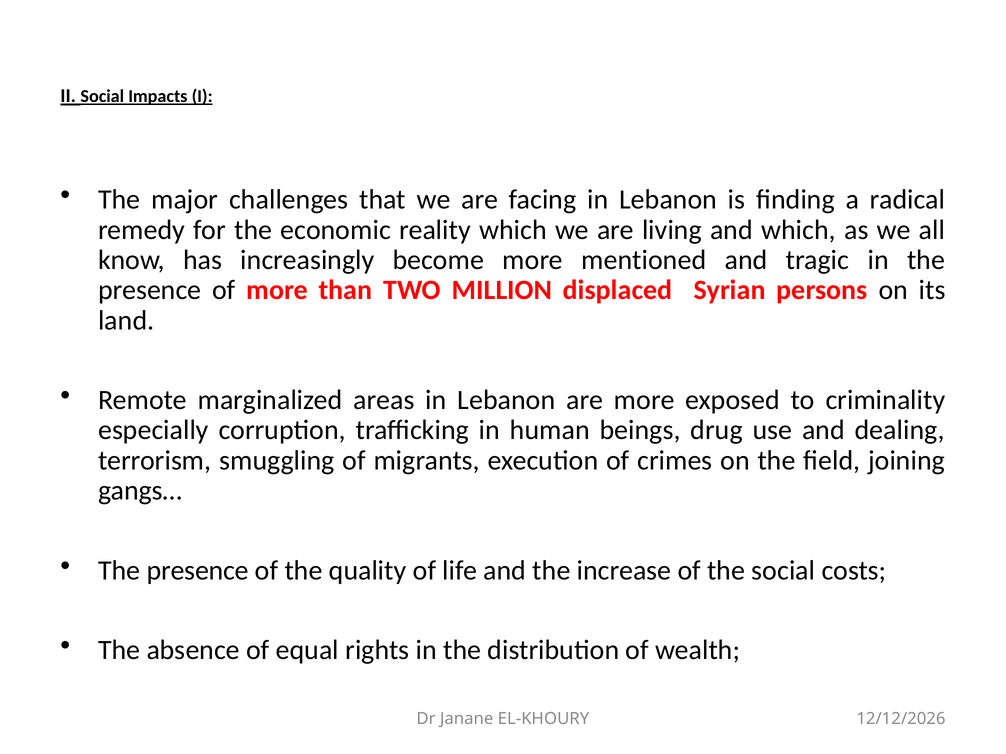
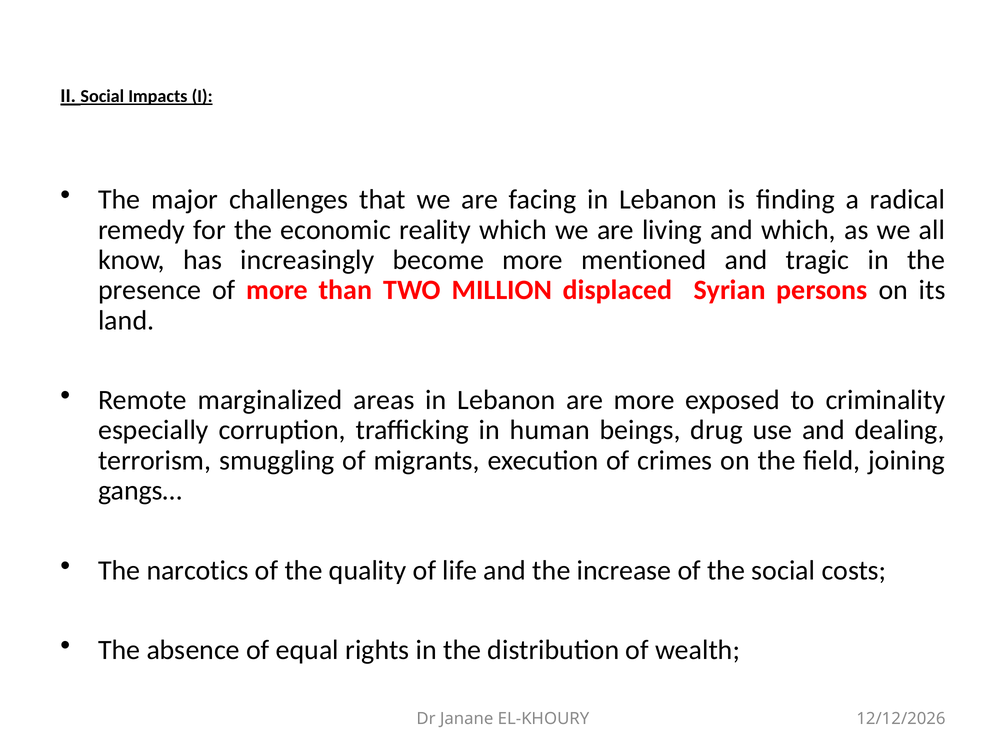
presence at (198, 571): presence -> narcotics
